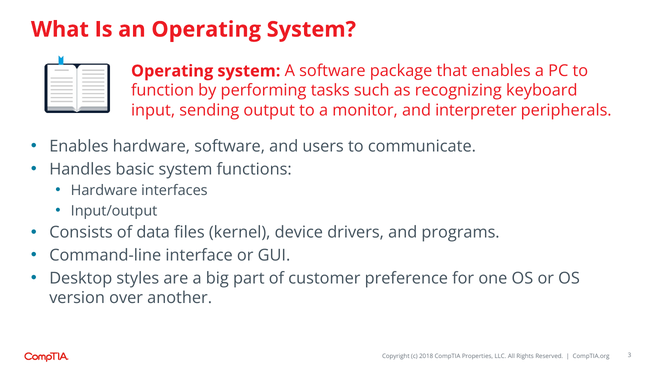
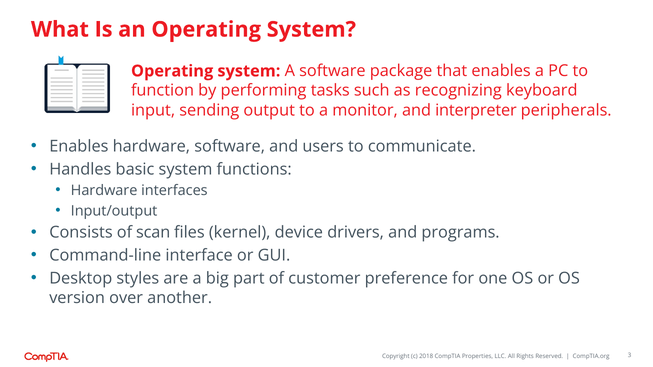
data: data -> scan
